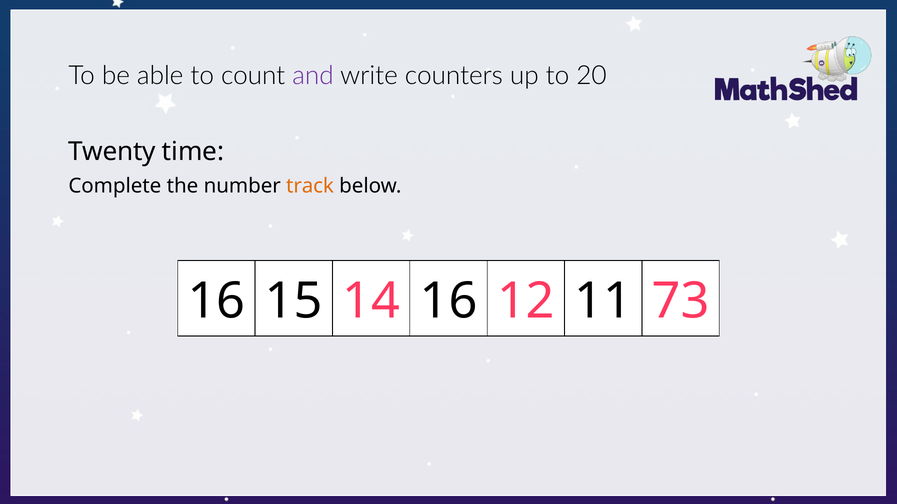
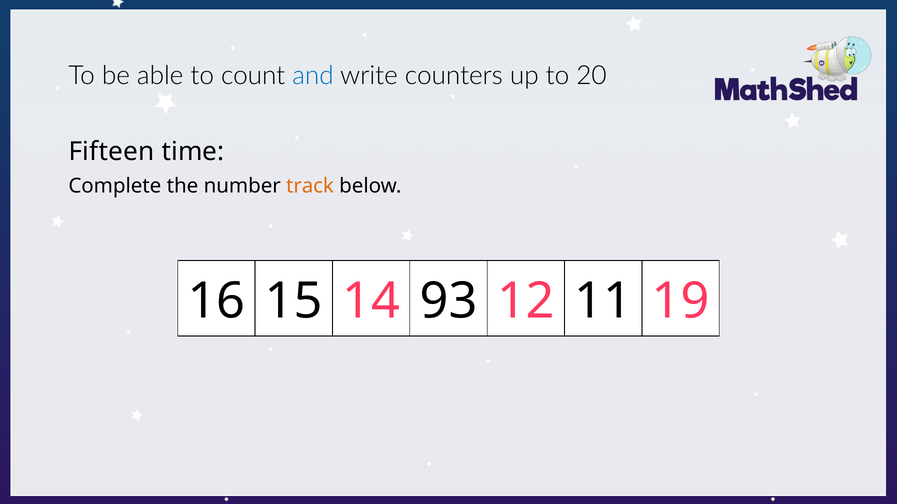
and colour: purple -> blue
Twenty: Twenty -> Fifteen
14 16: 16 -> 93
73: 73 -> 19
